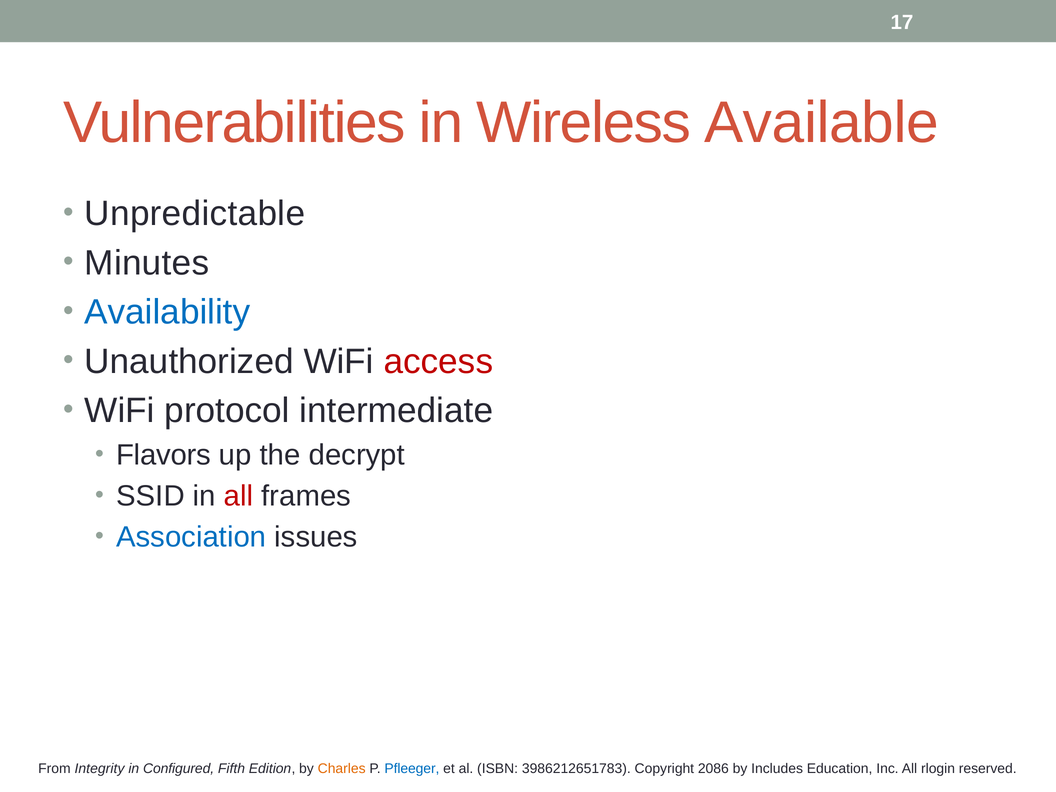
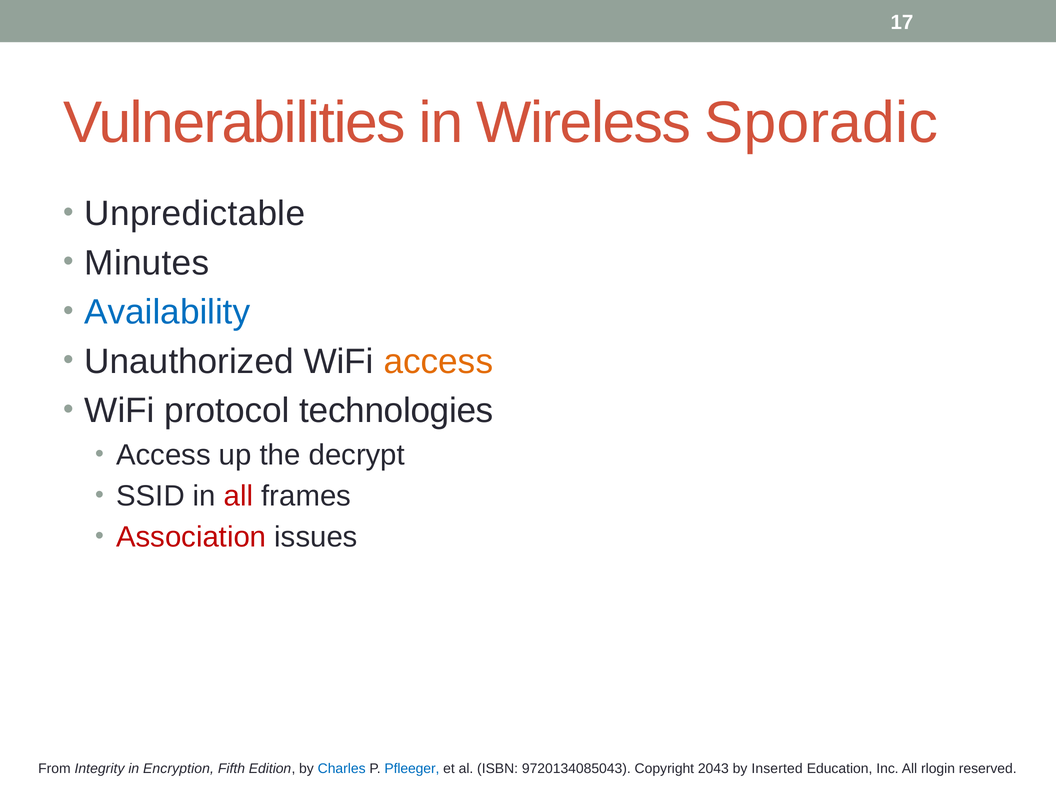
Available: Available -> Sporadic
access at (438, 361) colour: red -> orange
intermediate: intermediate -> technologies
Flavors at (164, 455): Flavors -> Access
Association colour: blue -> red
Configured: Configured -> Encryption
Charles colour: orange -> blue
3986212651783: 3986212651783 -> 9720134085043
2086: 2086 -> 2043
Includes: Includes -> Inserted
